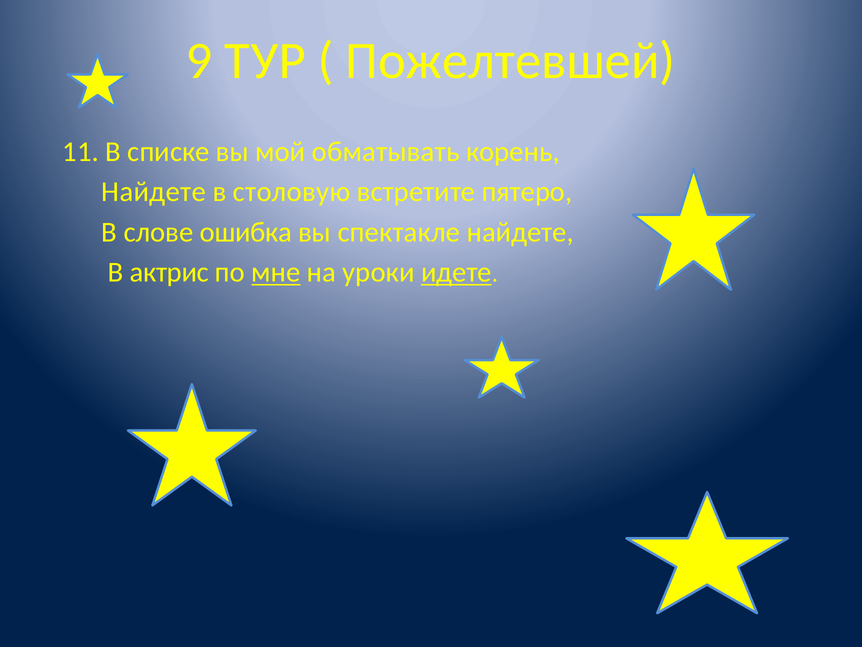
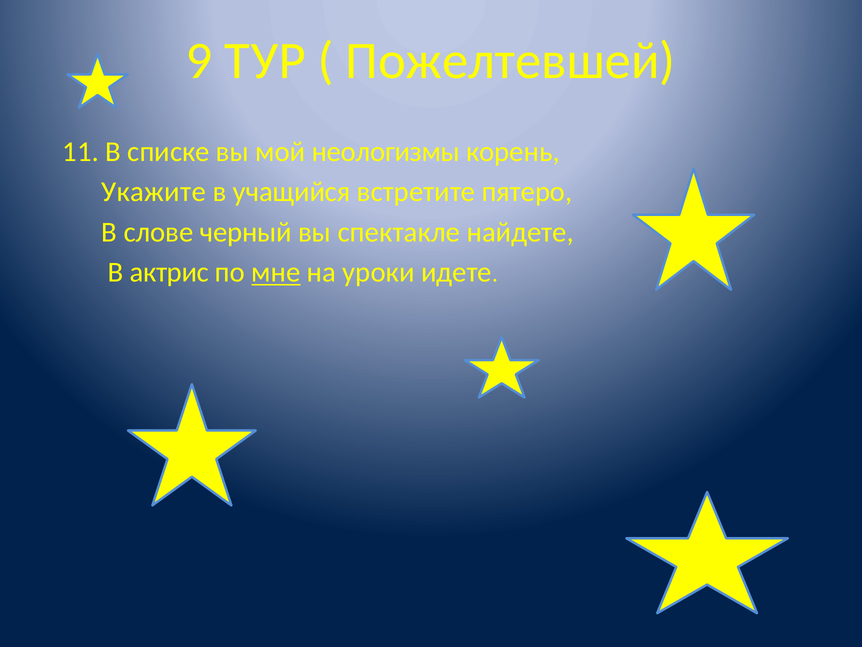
обматывать: обматывать -> неологизмы
Найдете at (154, 192): Найдете -> Укажите
столовую: столовую -> учащийся
ошибка: ошибка -> черный
идете underline: present -> none
